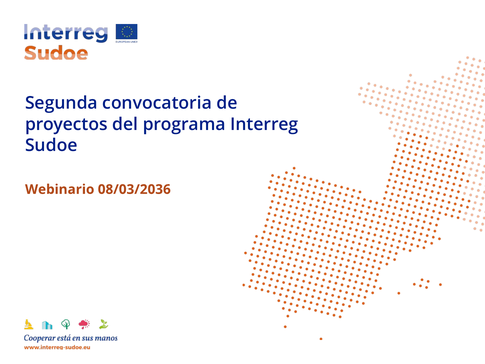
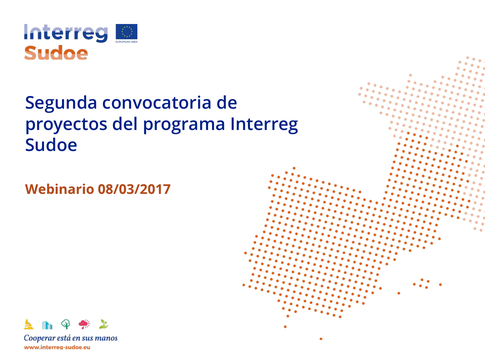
08/03/2036: 08/03/2036 -> 08/03/2017
